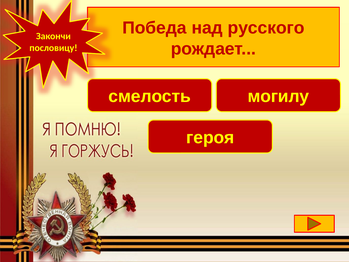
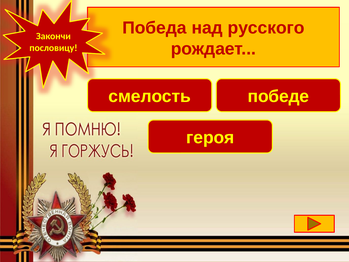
могилу: могилу -> победе
